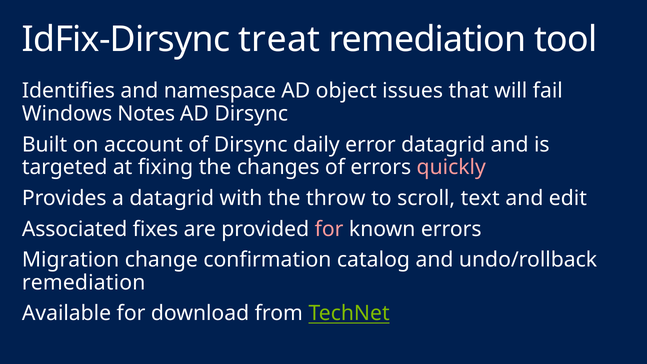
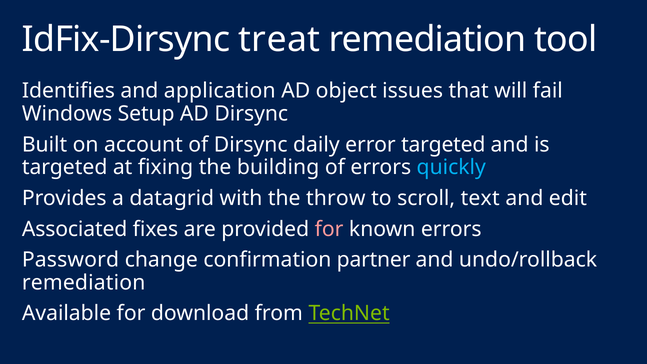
namespace: namespace -> application
Notes: Notes -> Setup
error datagrid: datagrid -> targeted
changes: changes -> building
quickly colour: pink -> light blue
Migration: Migration -> Password
catalog: catalog -> partner
